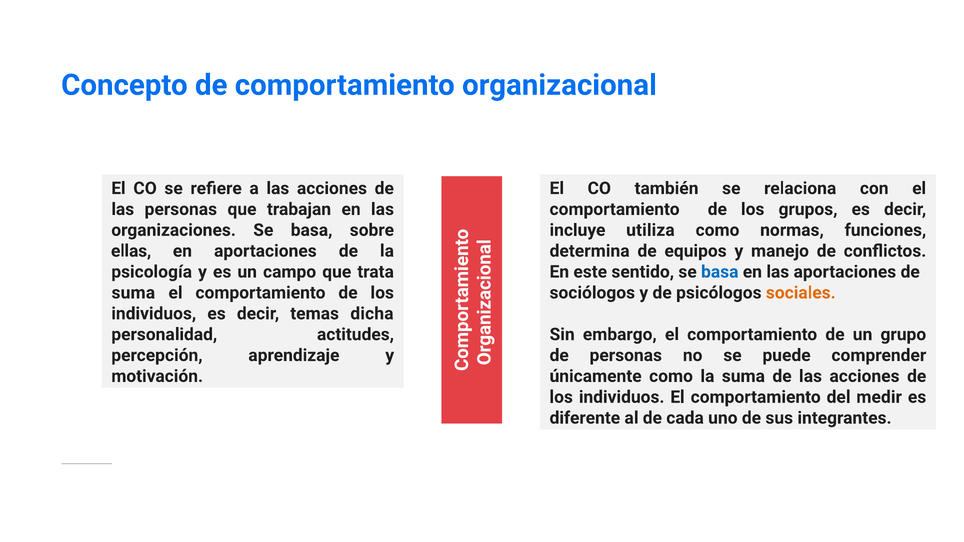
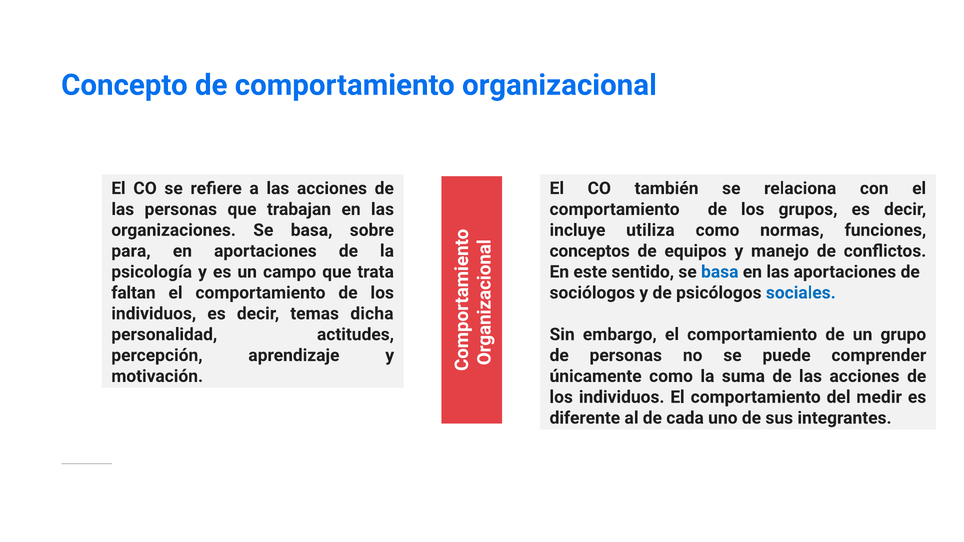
ellas: ellas -> para
determina: determina -> conceptos
suma at (133, 293): suma -> faltan
sociales colour: orange -> blue
